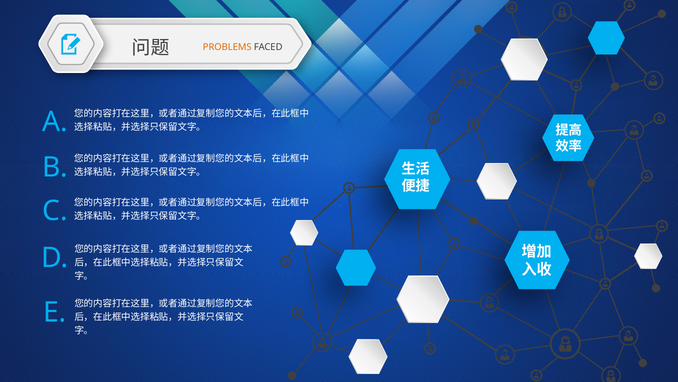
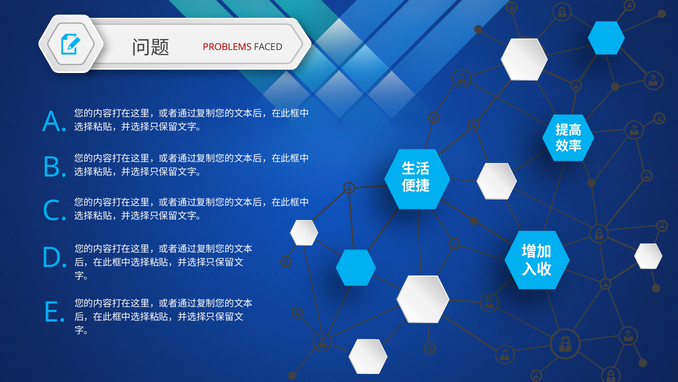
PROBLEMS colour: orange -> red
